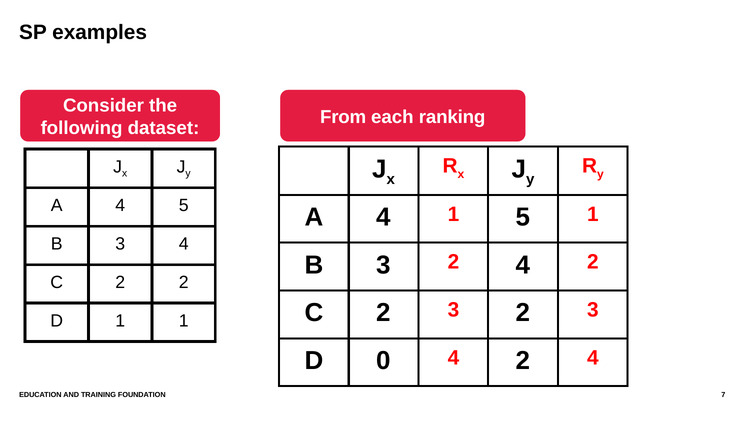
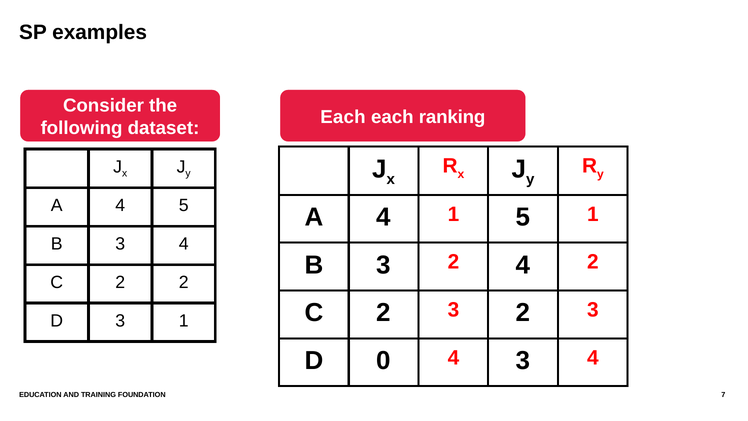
From at (343, 117): From -> Each
D 1: 1 -> 3
0 4 2: 2 -> 3
